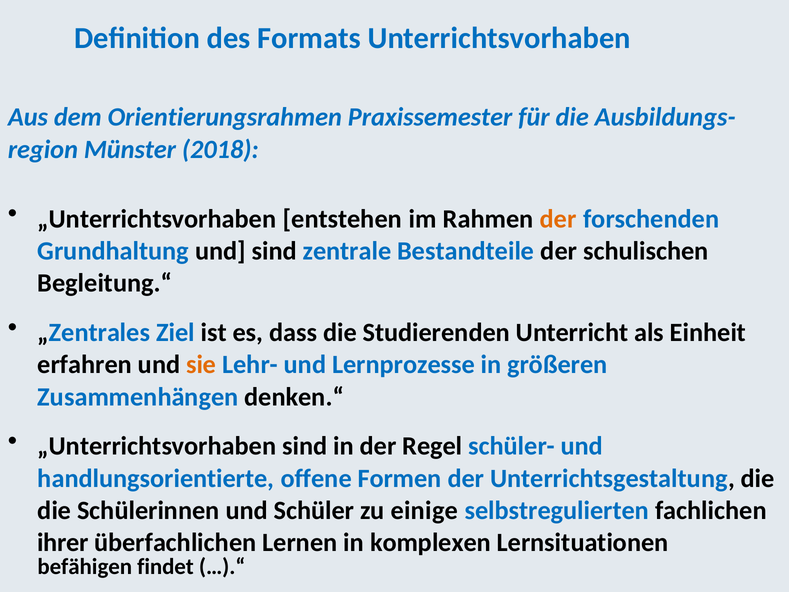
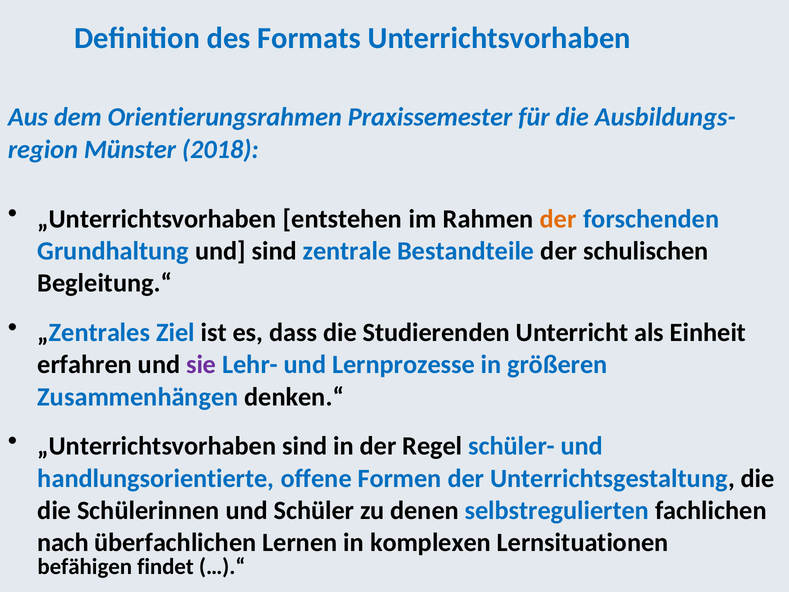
sie colour: orange -> purple
einige: einige -> denen
ihrer: ihrer -> nach
